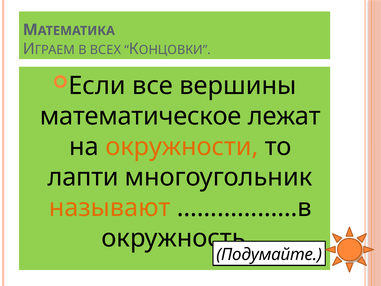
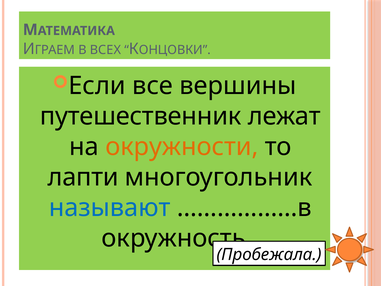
математическое: математическое -> путешественник
называют colour: orange -> blue
Подумайте: Подумайте -> Пробежала
